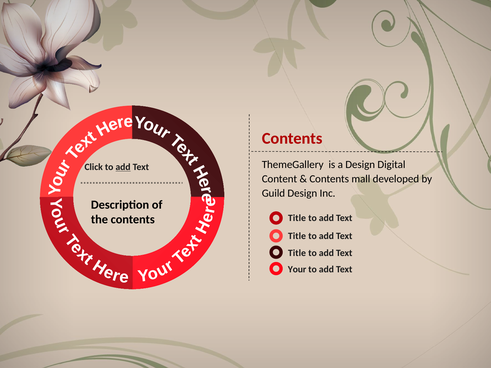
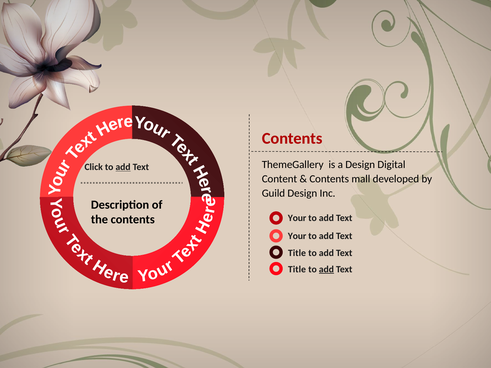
Title at (297, 218): Title -> Your
Title at (297, 236): Title -> Your
Your at (297, 269): Your -> Title
add at (326, 269) underline: none -> present
